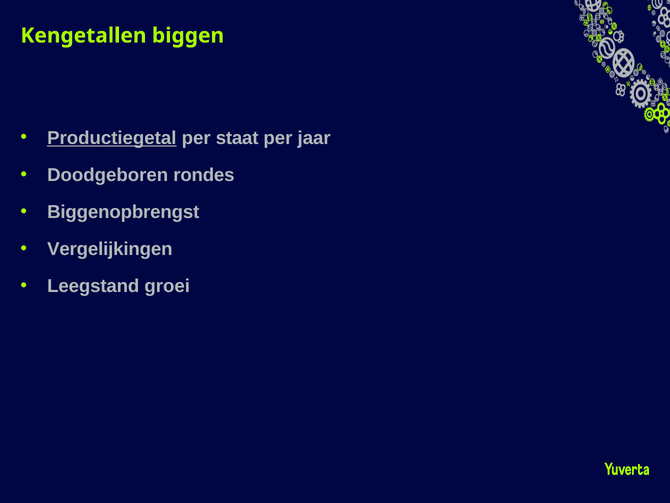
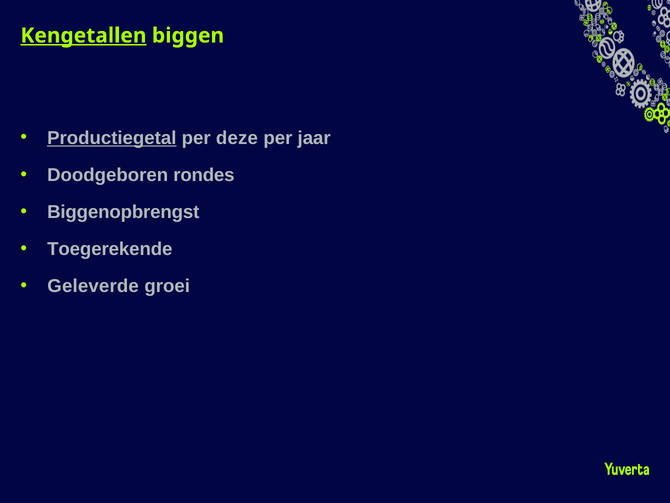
Kengetallen underline: none -> present
staat: staat -> deze
Vergelijkingen: Vergelijkingen -> Toegerekende
Leegstand: Leegstand -> Geleverde
